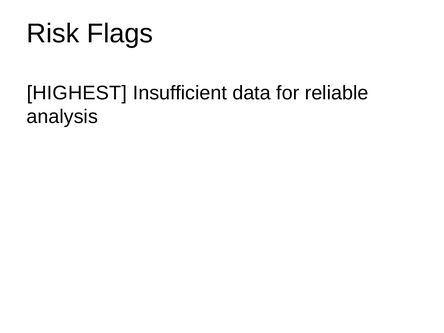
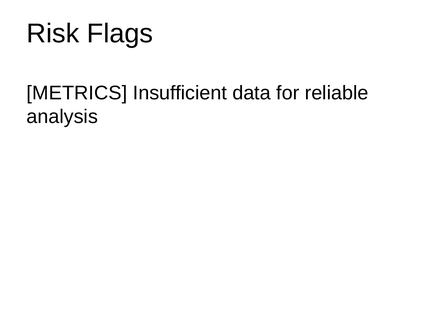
HIGHEST: HIGHEST -> METRICS
